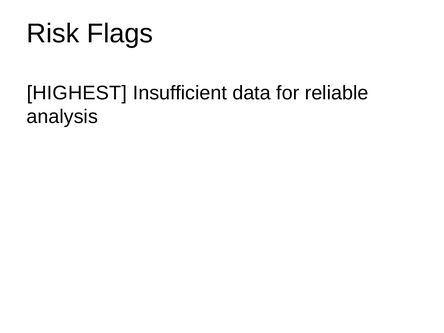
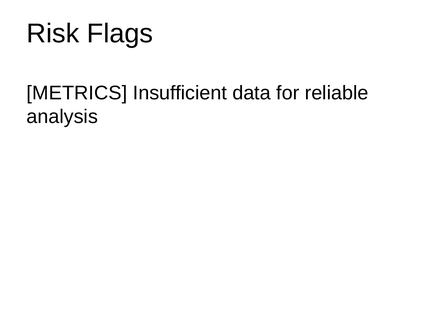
HIGHEST: HIGHEST -> METRICS
